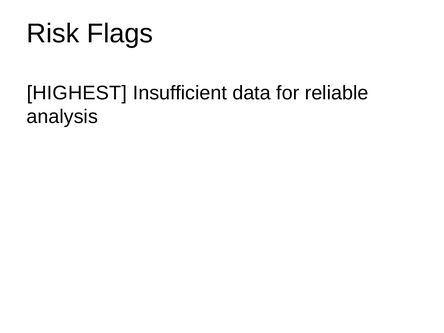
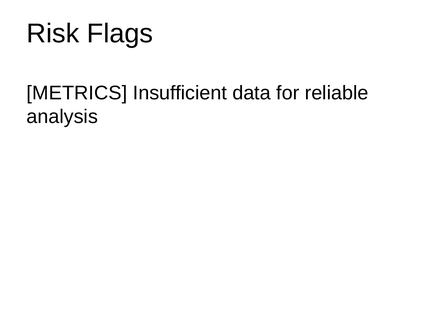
HIGHEST: HIGHEST -> METRICS
